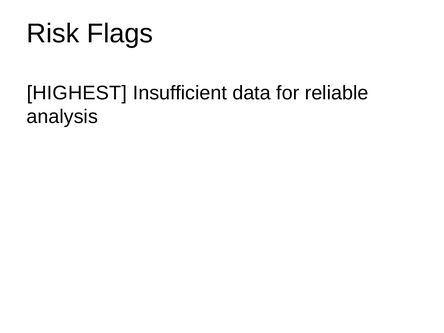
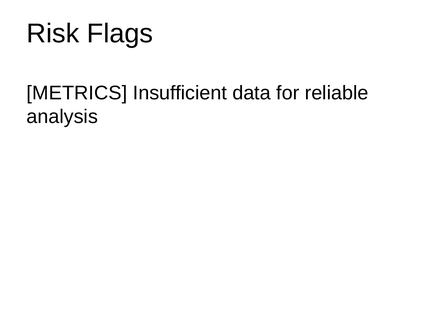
HIGHEST: HIGHEST -> METRICS
